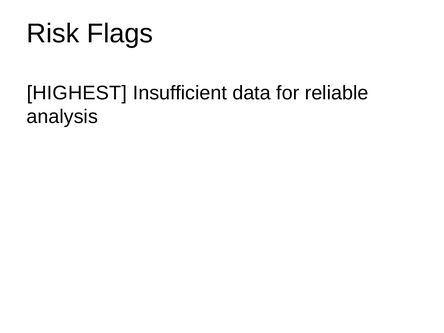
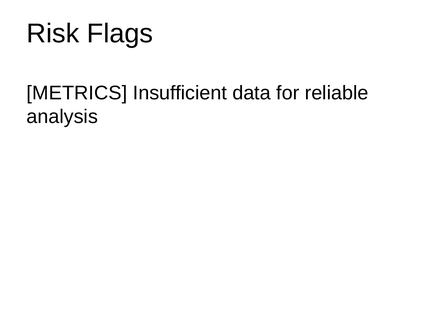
HIGHEST: HIGHEST -> METRICS
